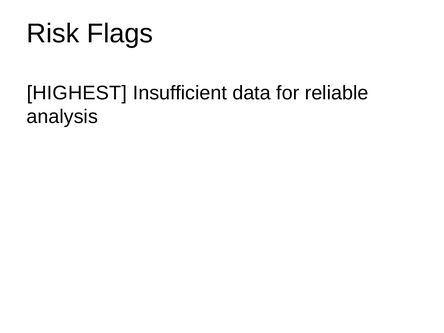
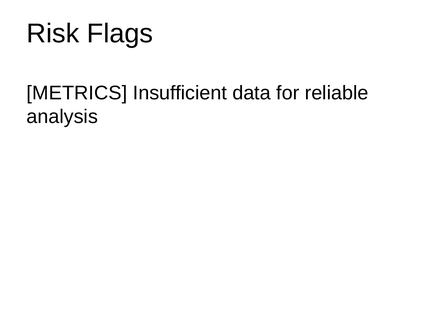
HIGHEST: HIGHEST -> METRICS
